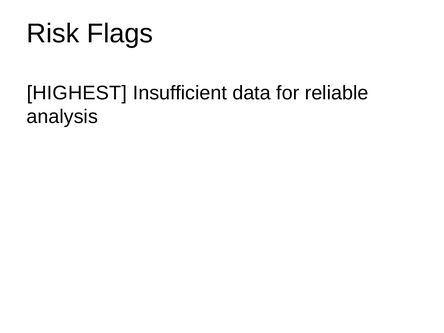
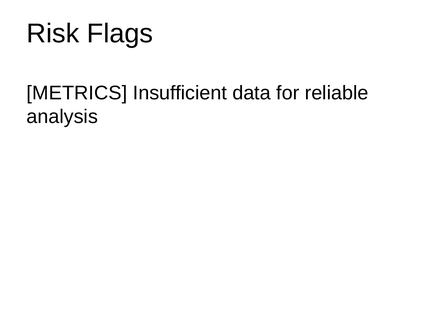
HIGHEST: HIGHEST -> METRICS
